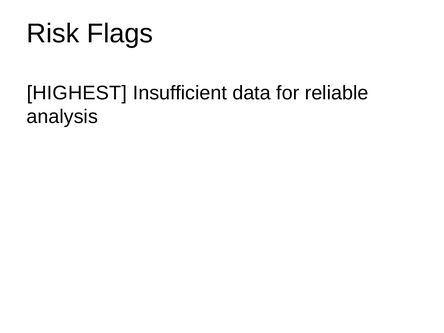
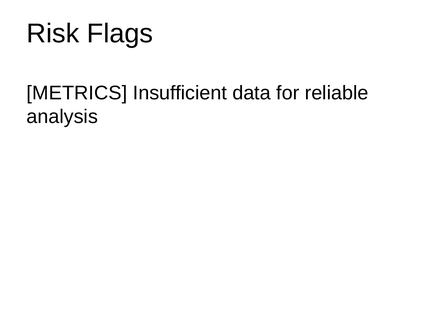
HIGHEST: HIGHEST -> METRICS
